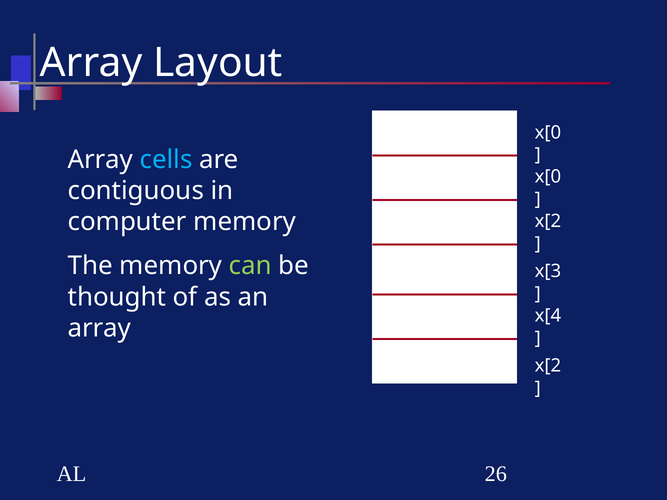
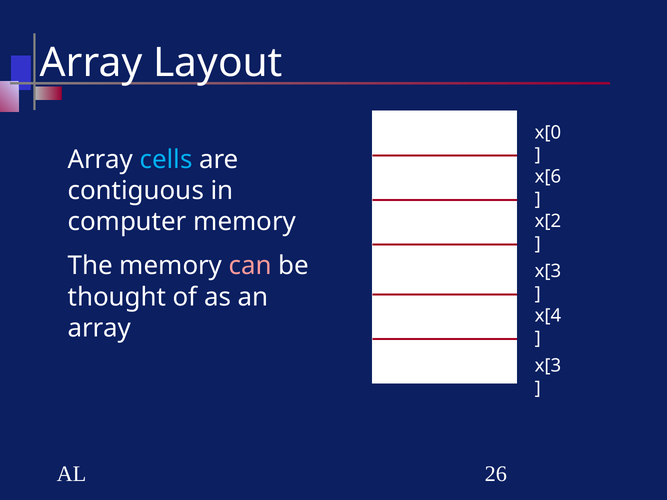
x[0 at (548, 177): x[0 -> x[6
can colour: light green -> pink
x[2 at (548, 366): x[2 -> x[3
